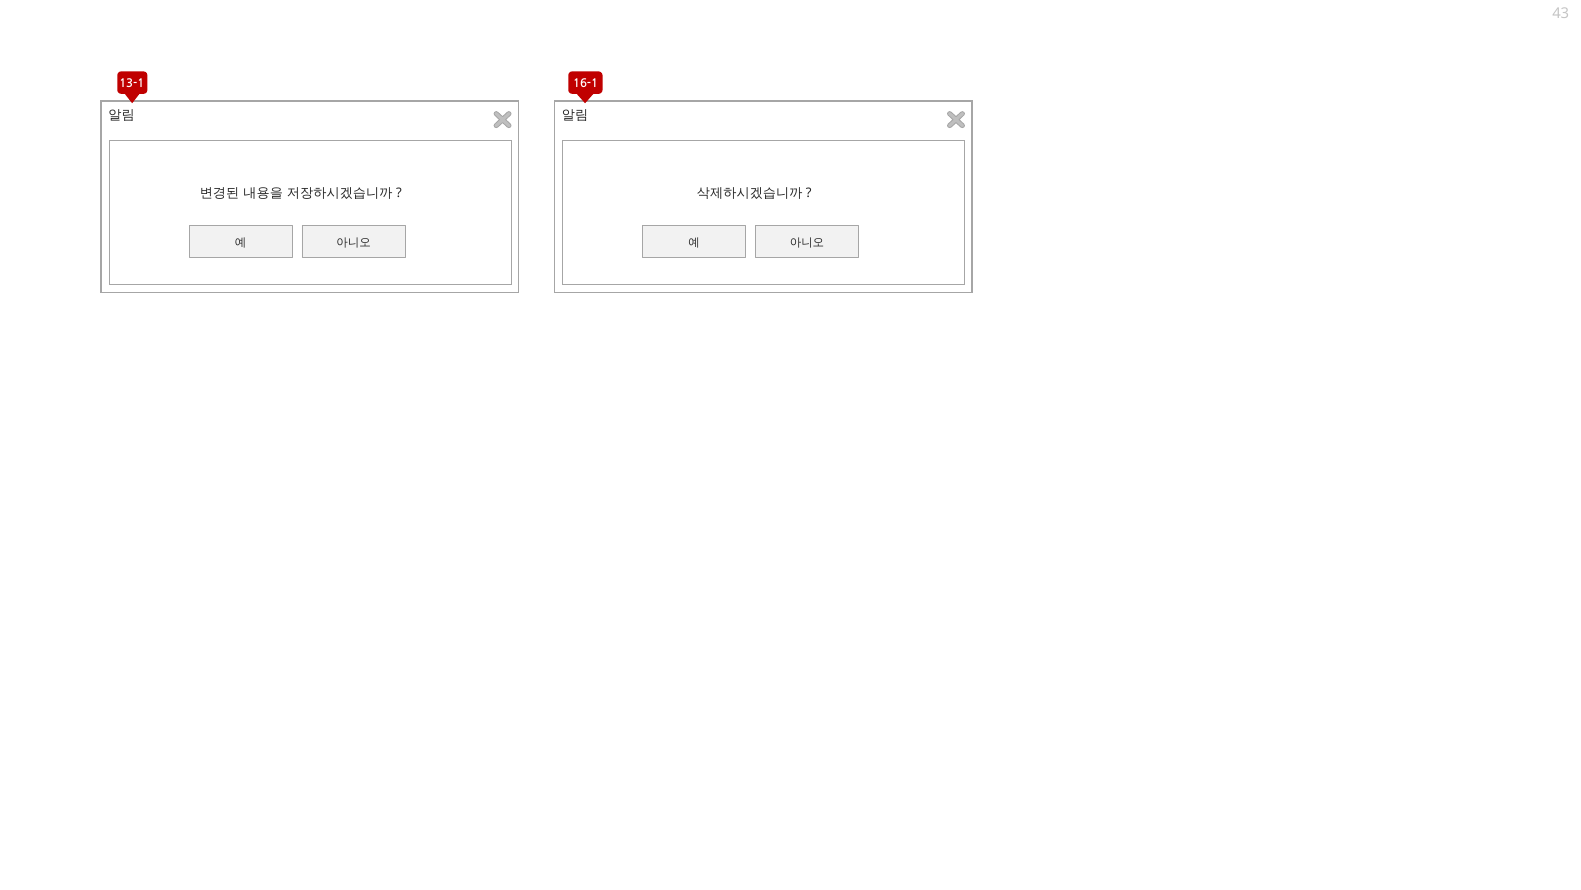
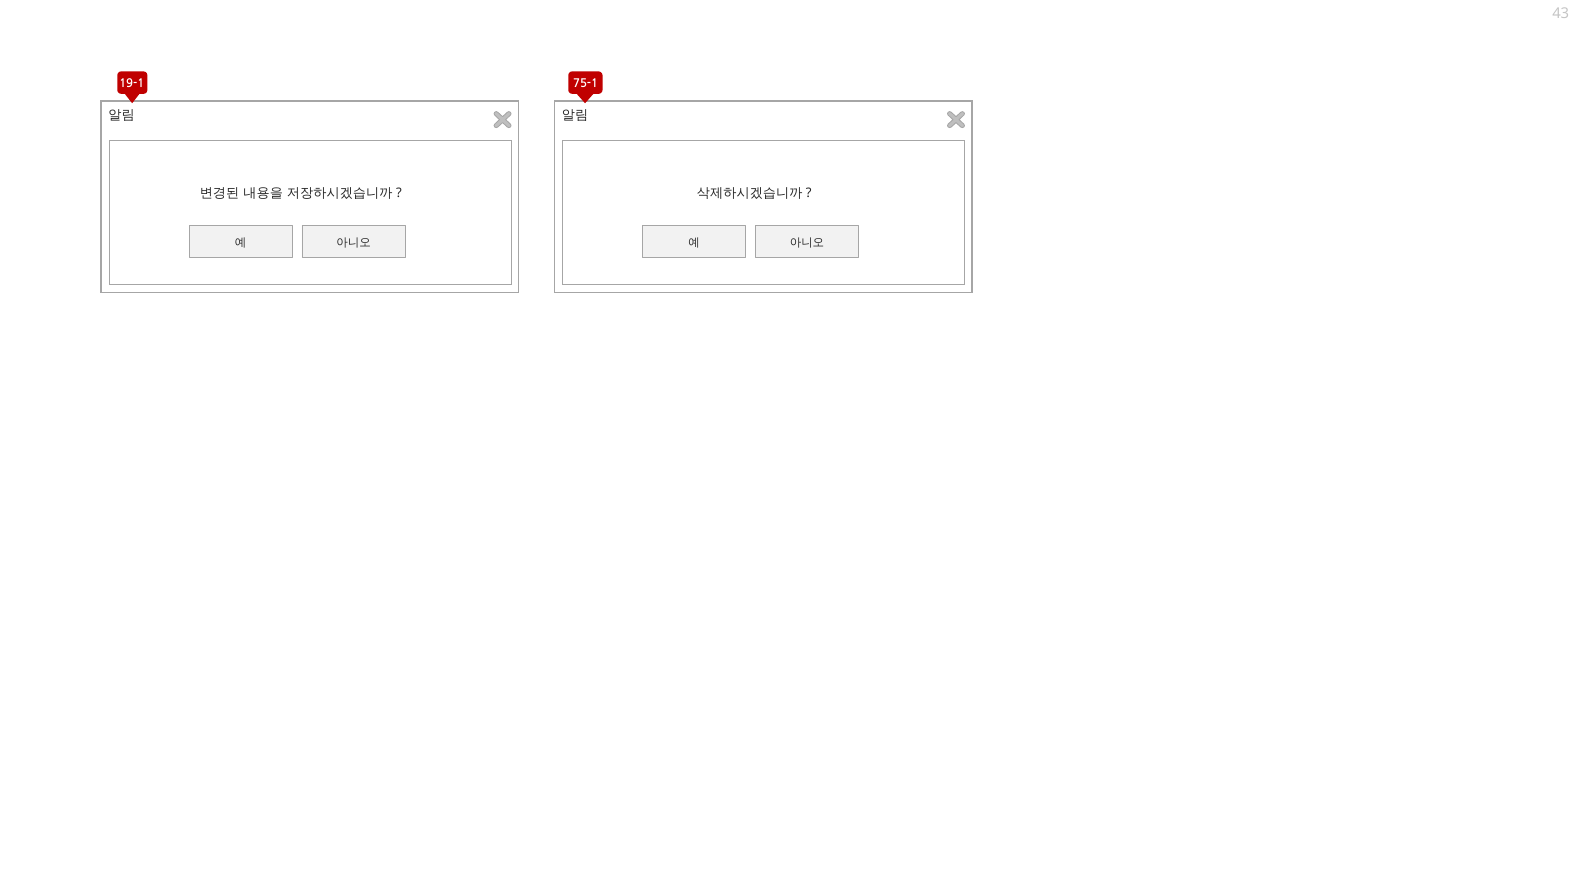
13-1: 13-1 -> 19-1
16-1: 16-1 -> 75-1
